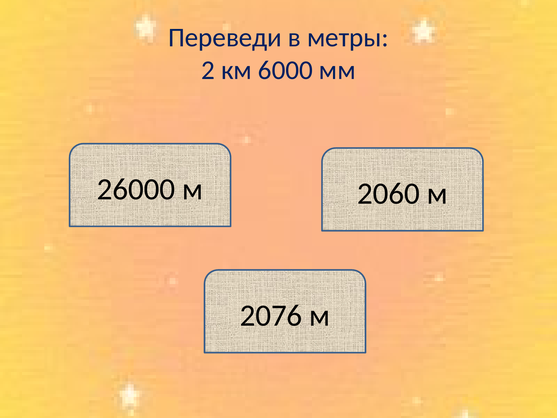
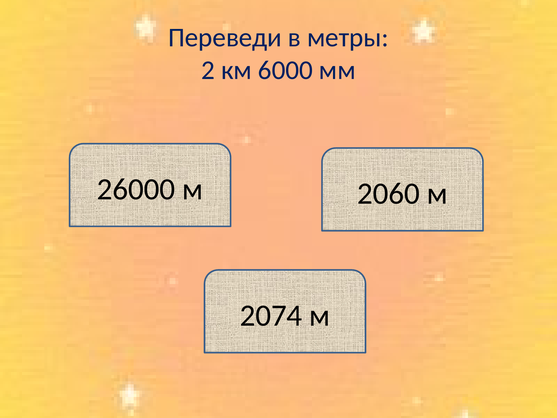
2076: 2076 -> 2074
